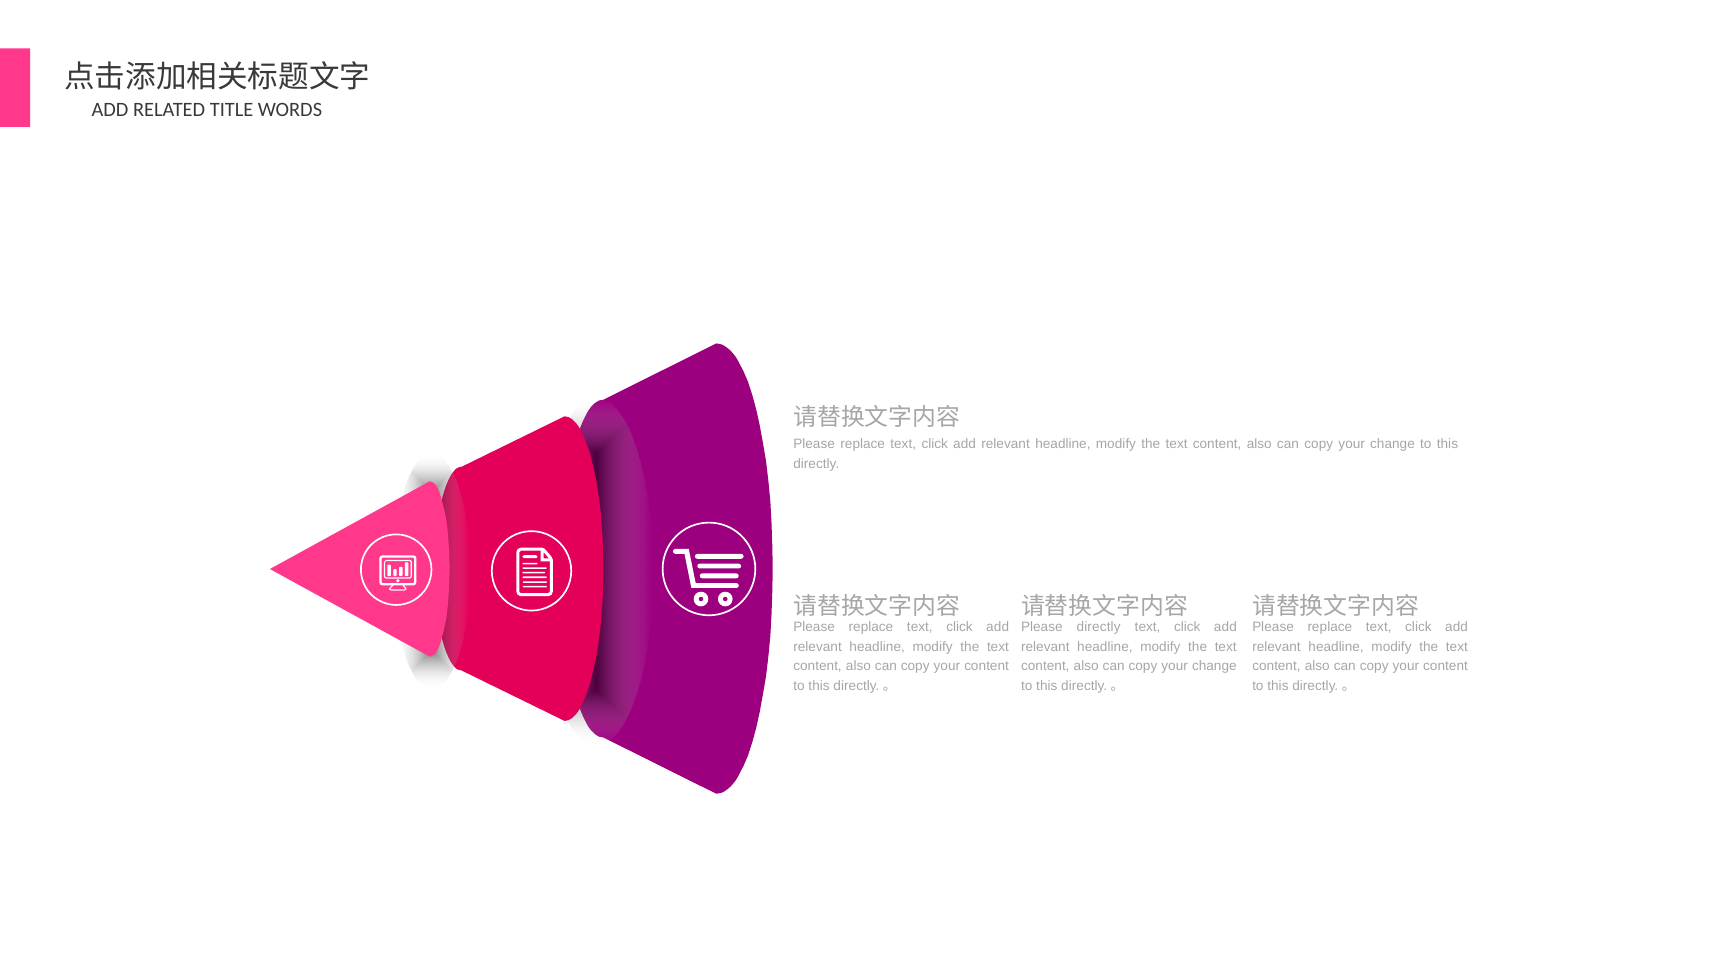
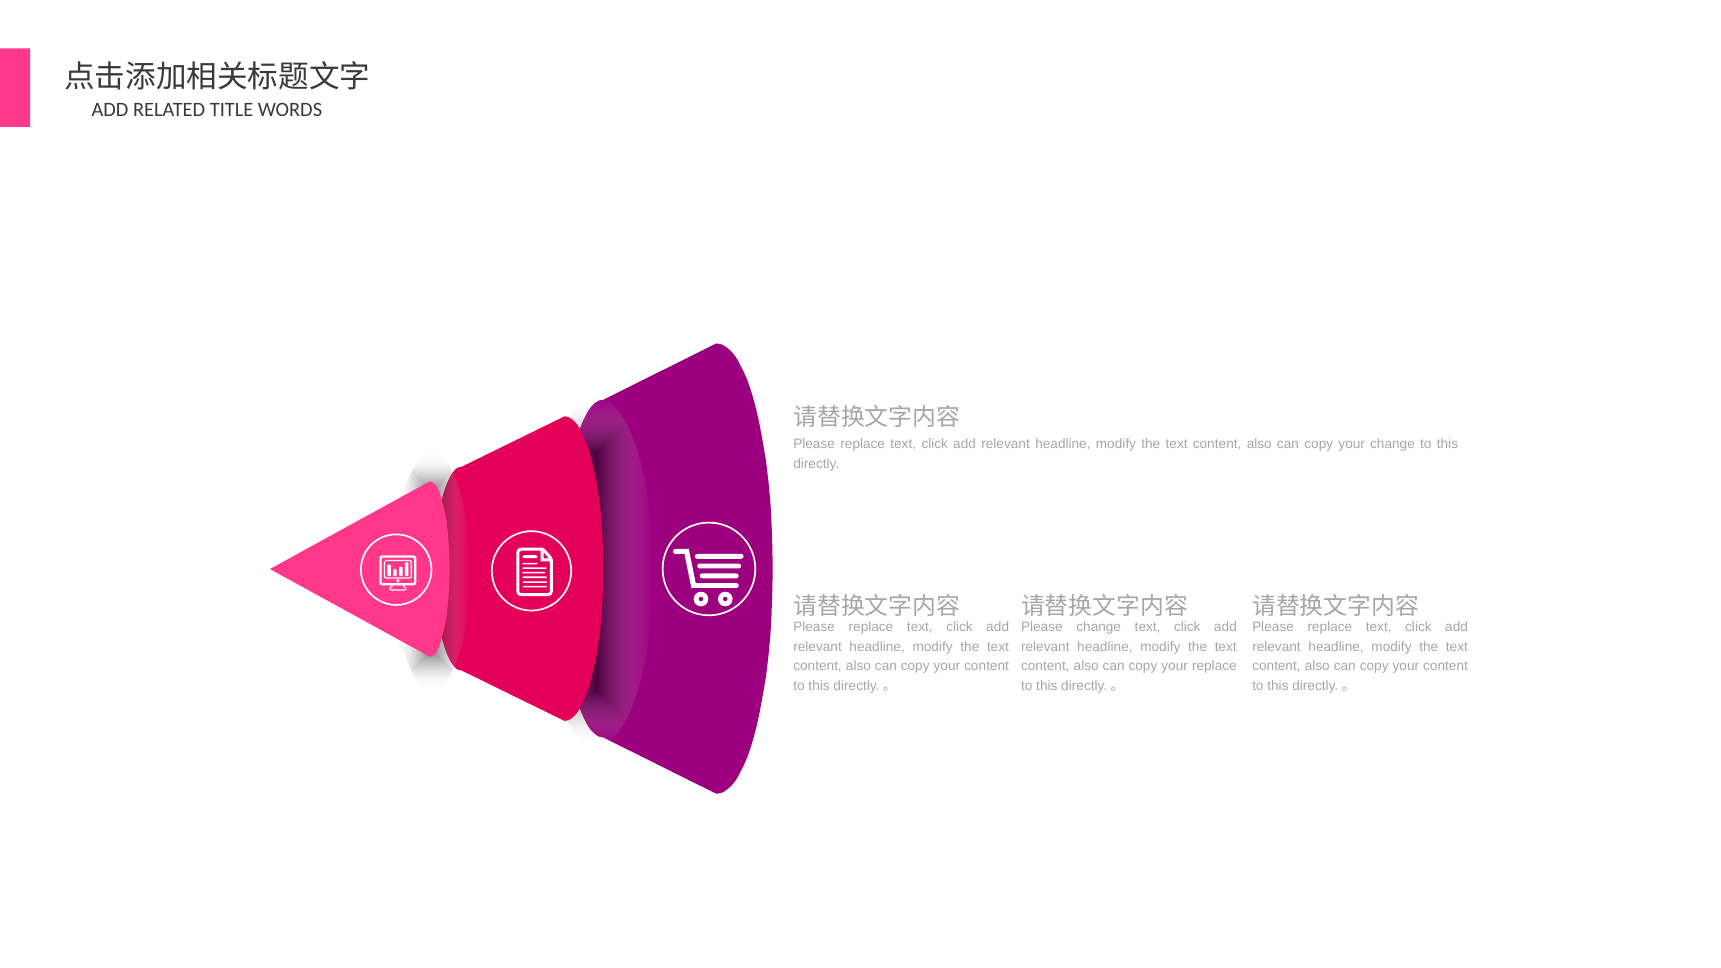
Please directly: directly -> change
change at (1214, 666): change -> replace
